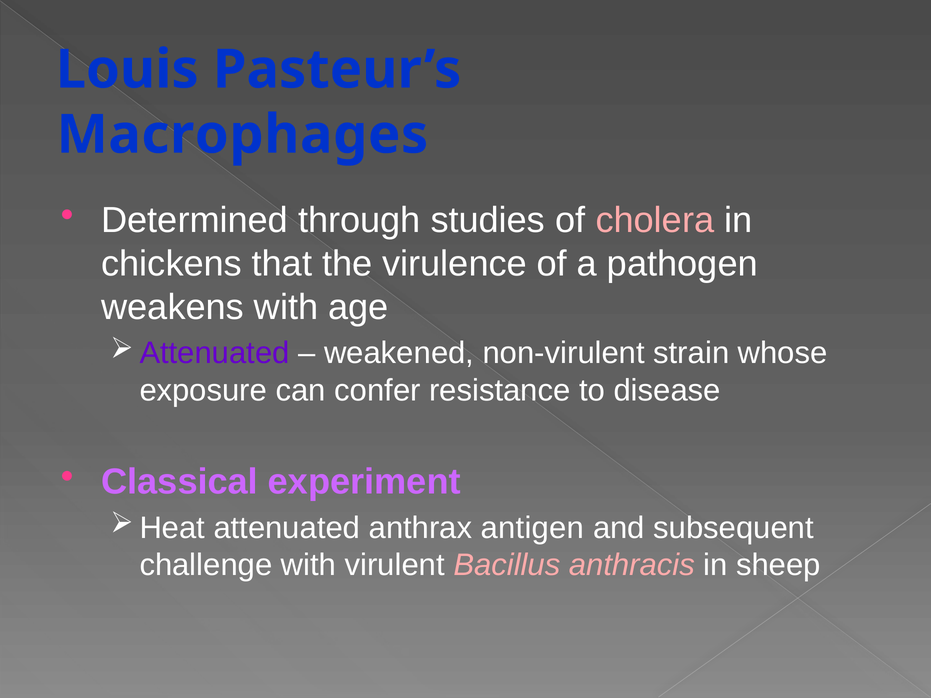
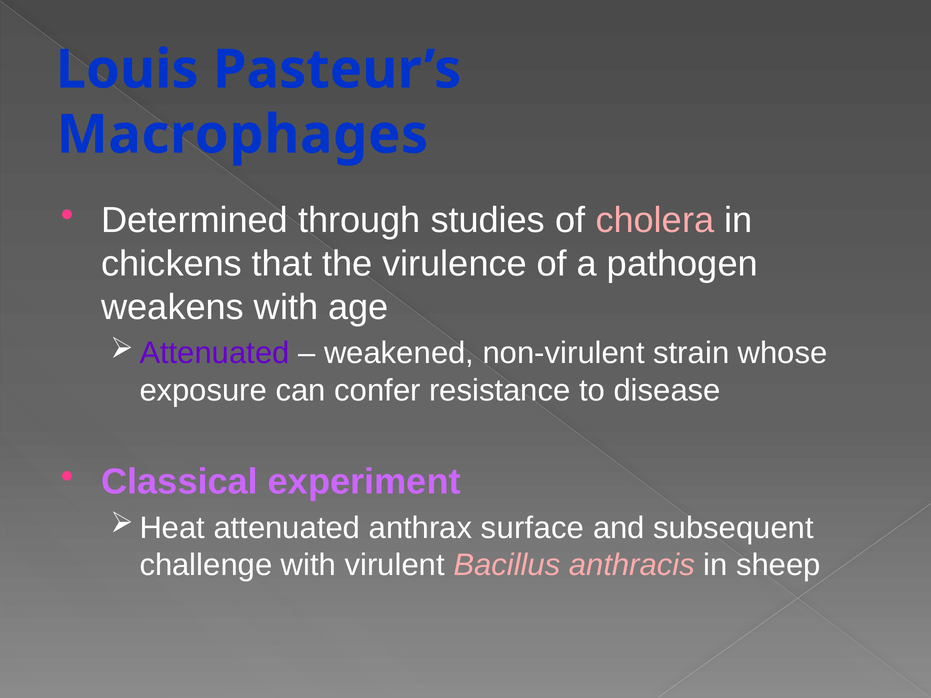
antigen: antigen -> surface
